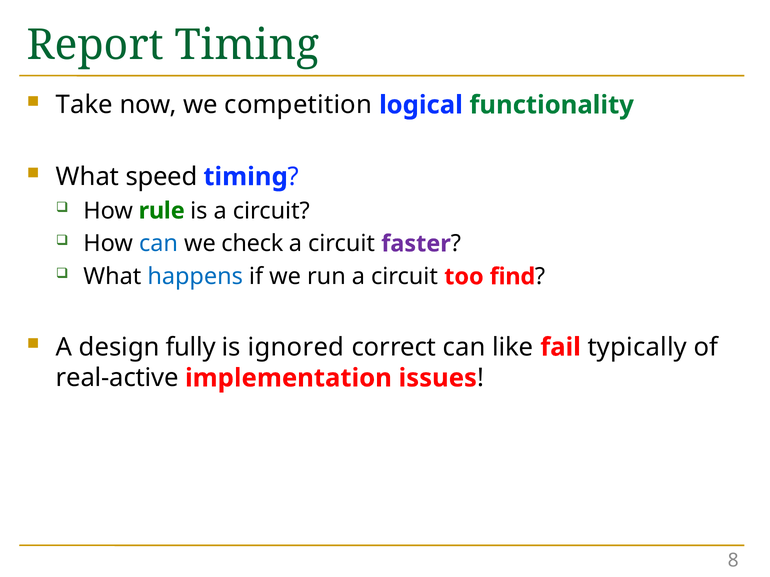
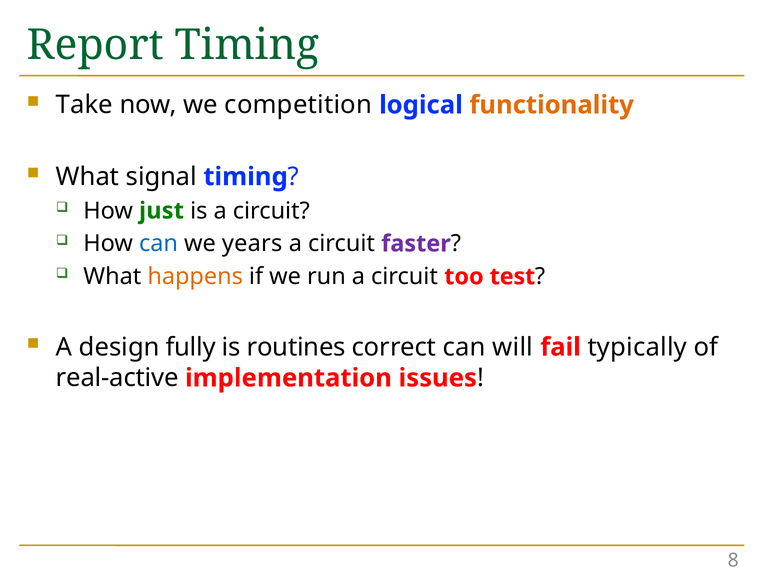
functionality colour: green -> orange
speed: speed -> signal
rule: rule -> just
check: check -> years
happens colour: blue -> orange
find: find -> test
ignored: ignored -> routines
like: like -> will
